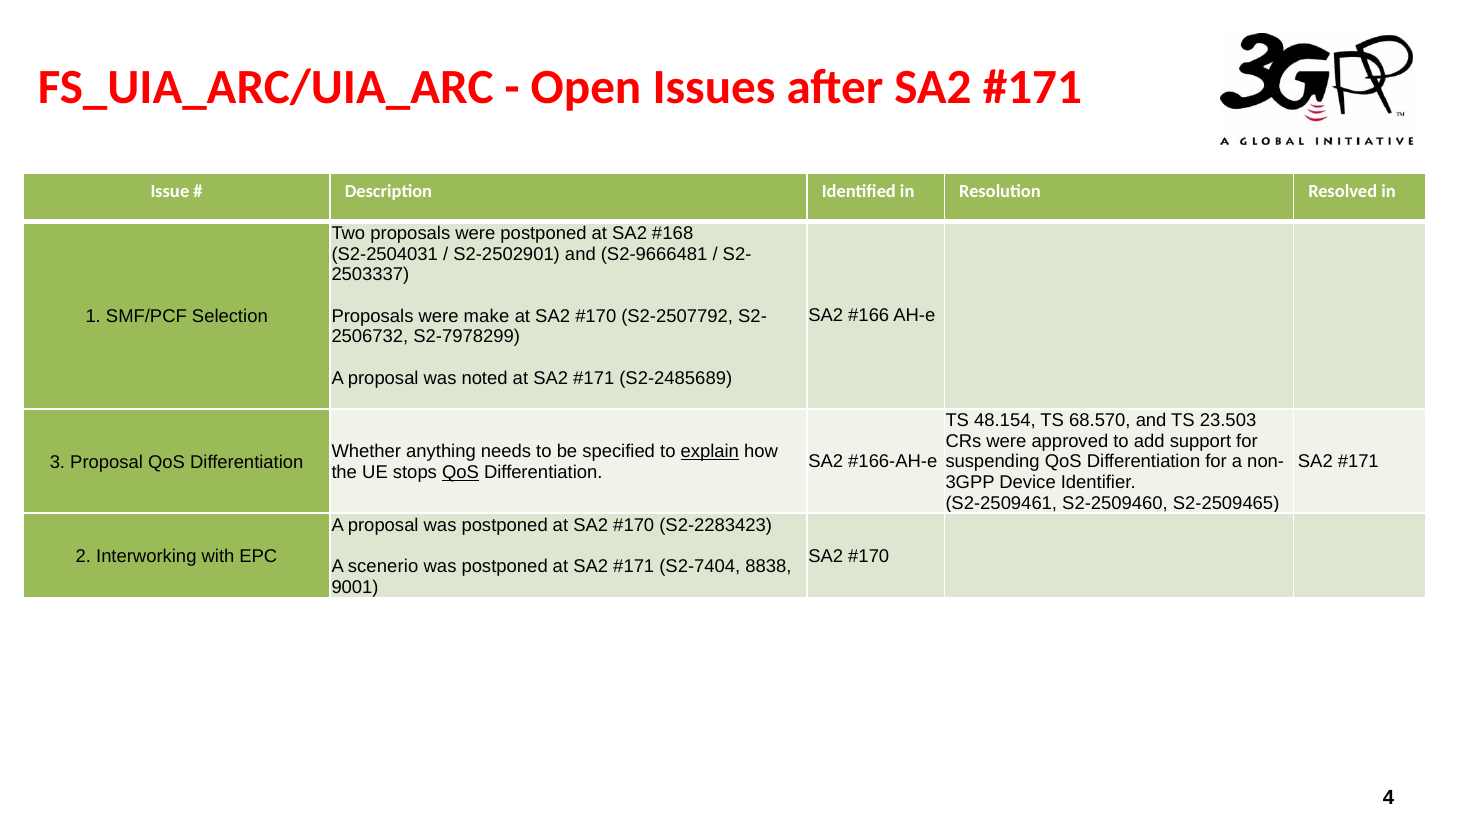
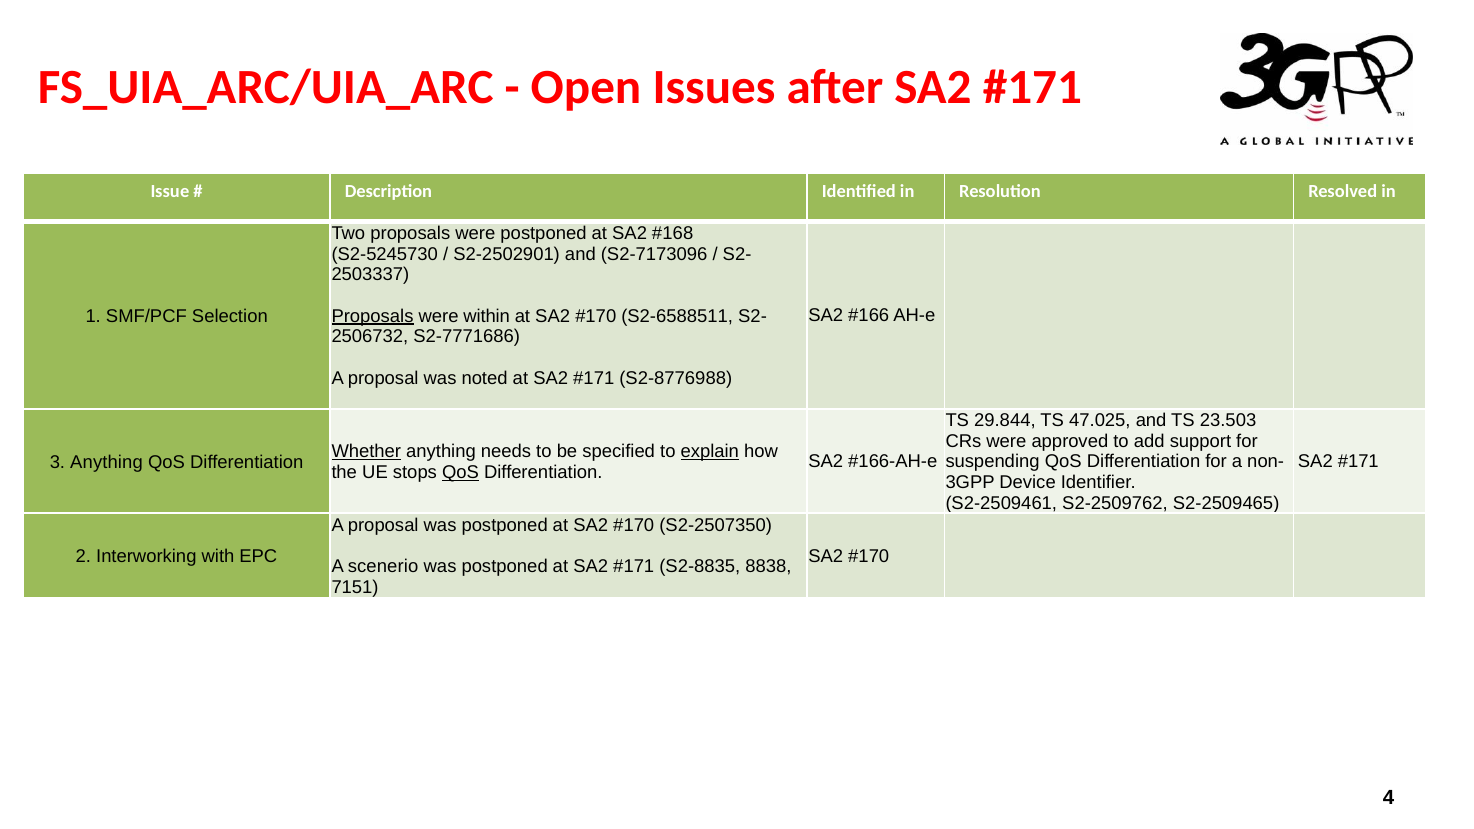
S2-2504031: S2-2504031 -> S2-5245730
S2-9666481: S2-9666481 -> S2-7173096
Proposals at (373, 316) underline: none -> present
make: make -> within
S2-2507792: S2-2507792 -> S2-6588511
S2-7978299: S2-7978299 -> S2-7771686
S2-2485689: S2-2485689 -> S2-8776988
48.154: 48.154 -> 29.844
68.570: 68.570 -> 47.025
Whether underline: none -> present
3 Proposal: Proposal -> Anything
S2-2509460: S2-2509460 -> S2-2509762
S2-2283423: S2-2283423 -> S2-2507350
S2-7404: S2-7404 -> S2-8835
9001: 9001 -> 7151
